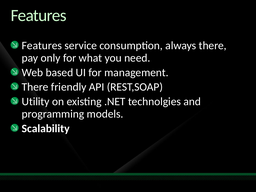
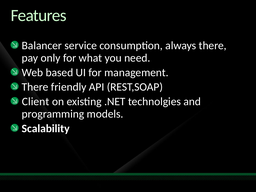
Features at (42, 46): Features -> Balancer
Utility: Utility -> Client
